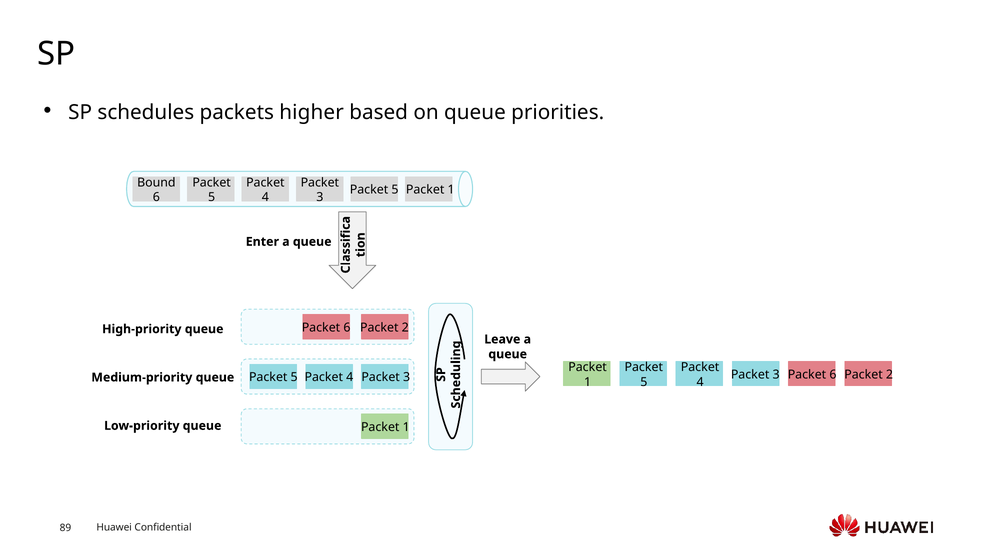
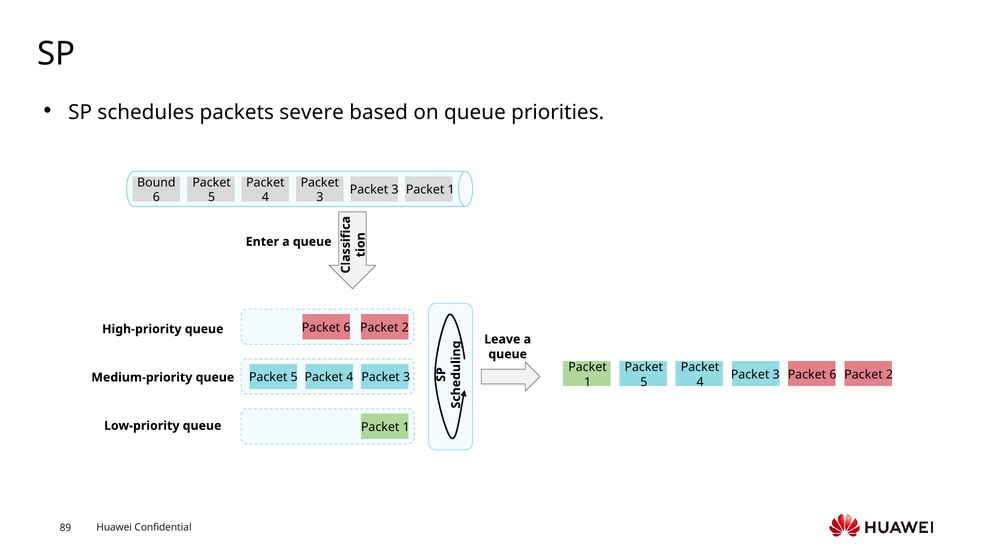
higher: higher -> severe
5 at (395, 190): 5 -> 3
